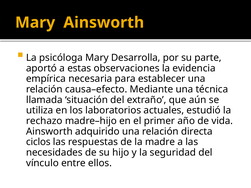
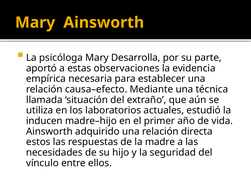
rechazo: rechazo -> inducen
ciclos: ciclos -> estos
